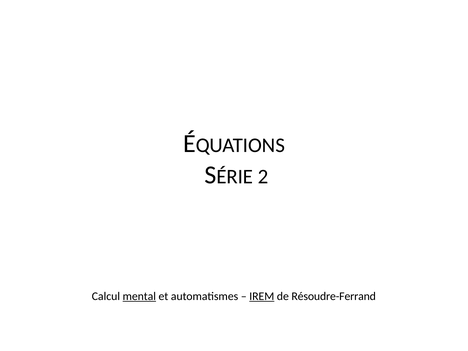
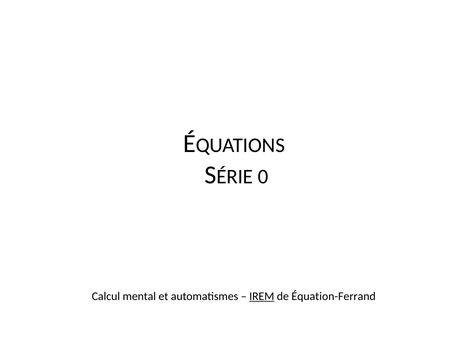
2: 2 -> 0
mental underline: present -> none
Résoudre-Ferrand: Résoudre-Ferrand -> Équation-Ferrand
